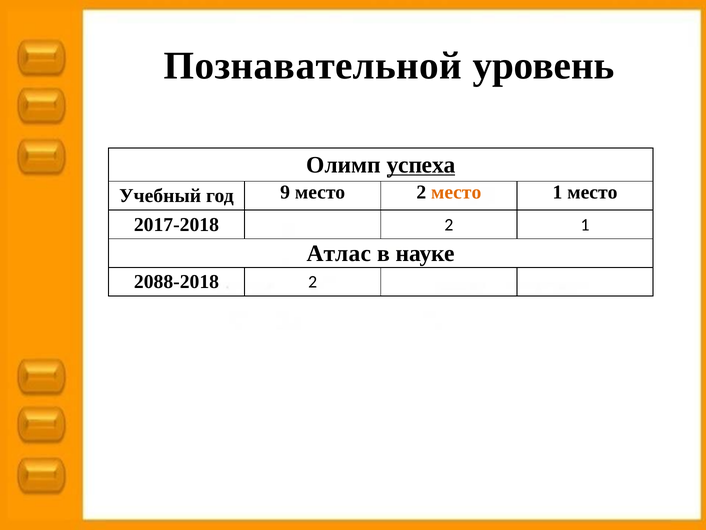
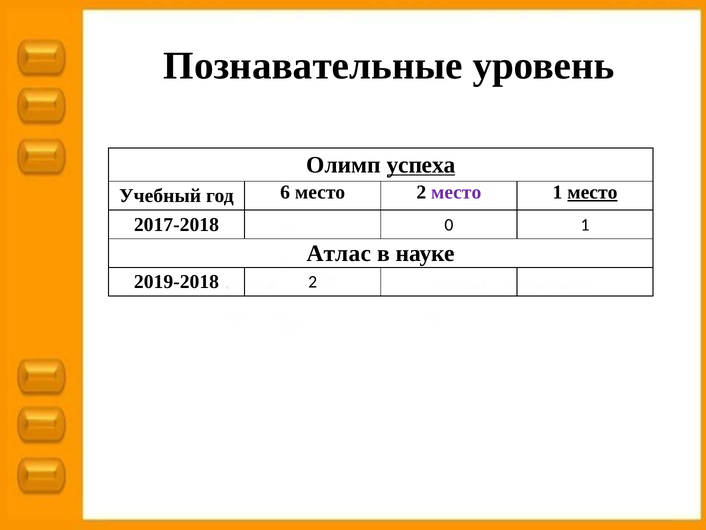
Познавательной: Познавательной -> Познавательные
9: 9 -> 6
место at (456, 192) colour: orange -> purple
место at (592, 192) underline: none -> present
2017-2018 2: 2 -> 0
2088-2018: 2088-2018 -> 2019-2018
